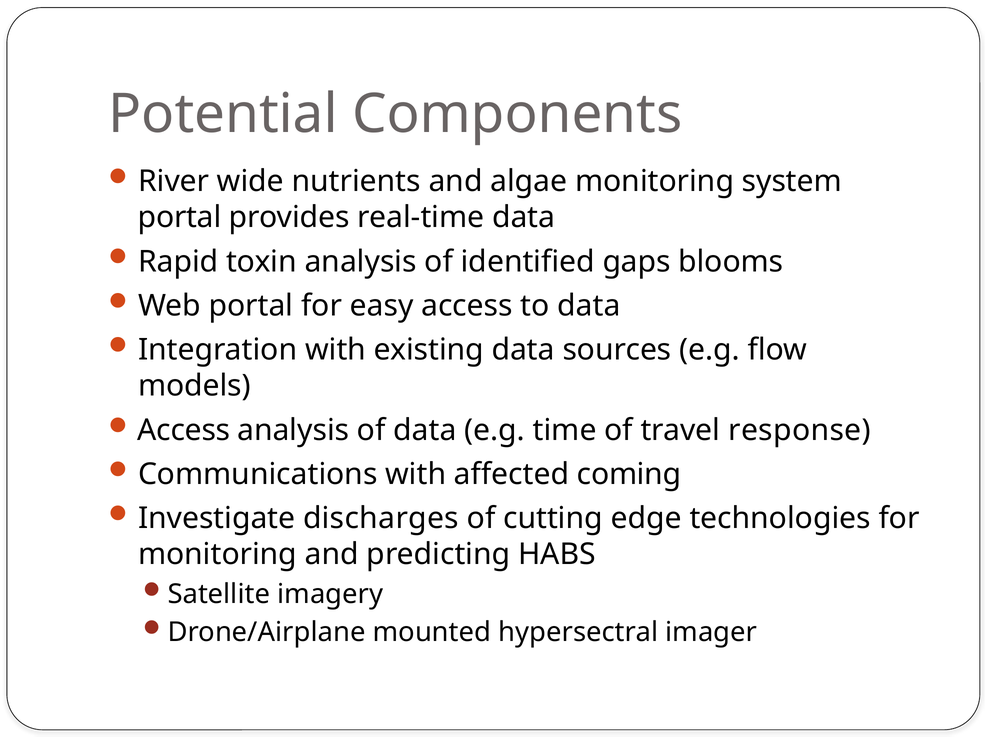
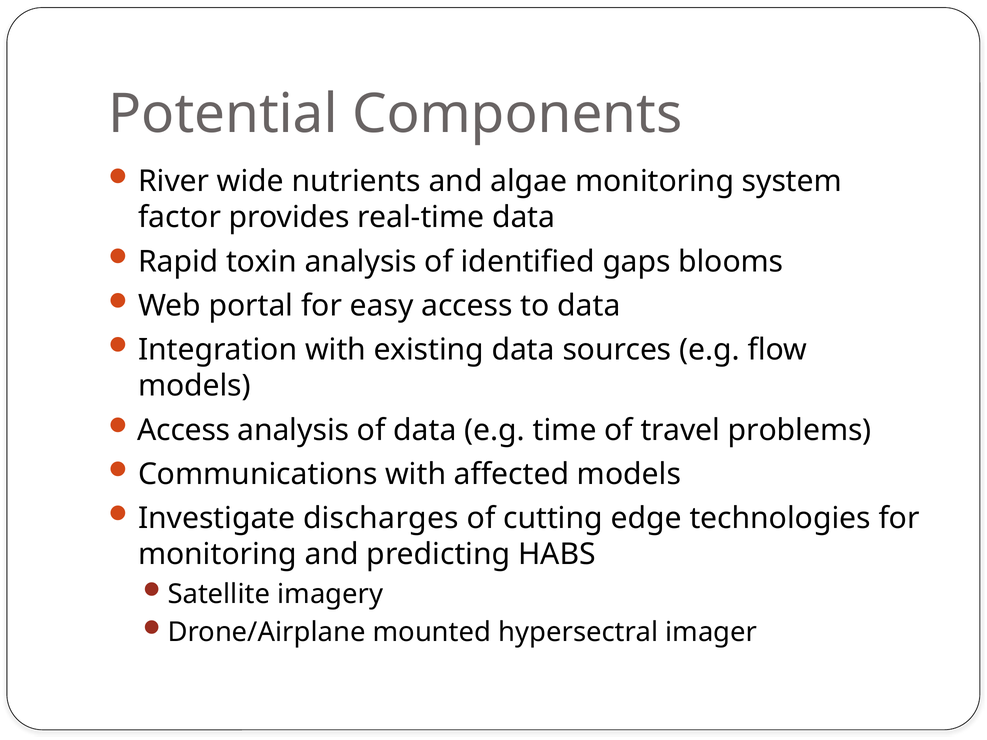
portal at (180, 218): portal -> factor
response: response -> problems
affected coming: coming -> models
